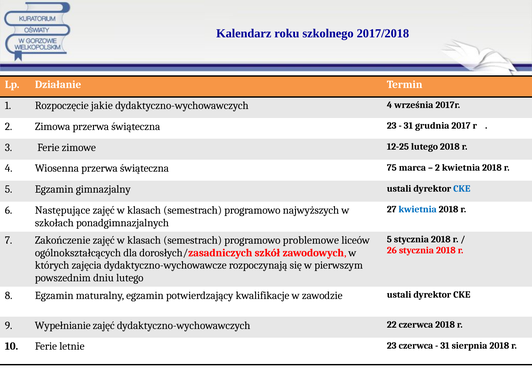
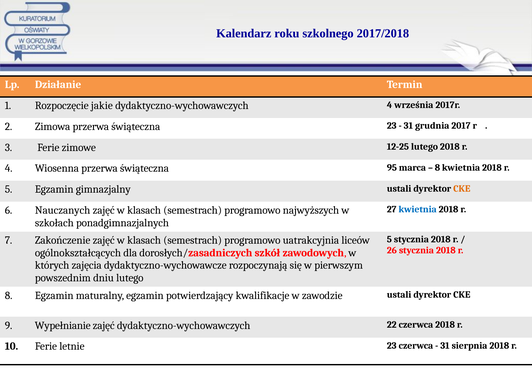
75: 75 -> 95
2 at (437, 167): 2 -> 8
CKE at (462, 188) colour: blue -> orange
Następujące: Następujące -> Nauczanych
problemowe: problemowe -> uatrakcyjnia
